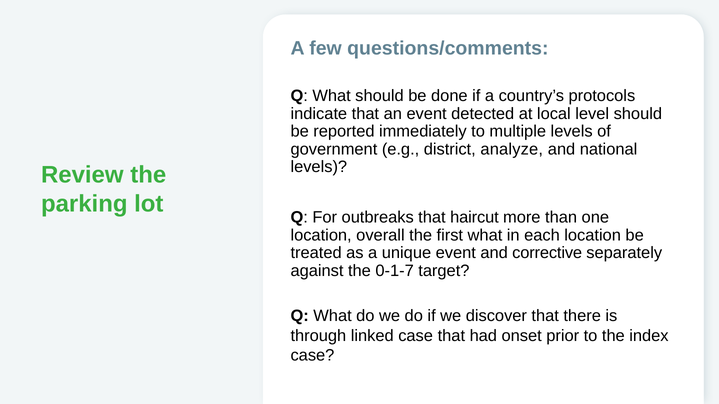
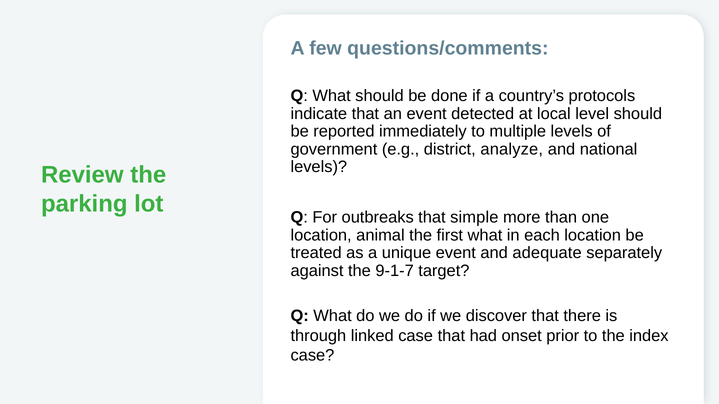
haircut: haircut -> simple
overall: overall -> animal
corrective: corrective -> adequate
0-1-7: 0-1-7 -> 9-1-7
